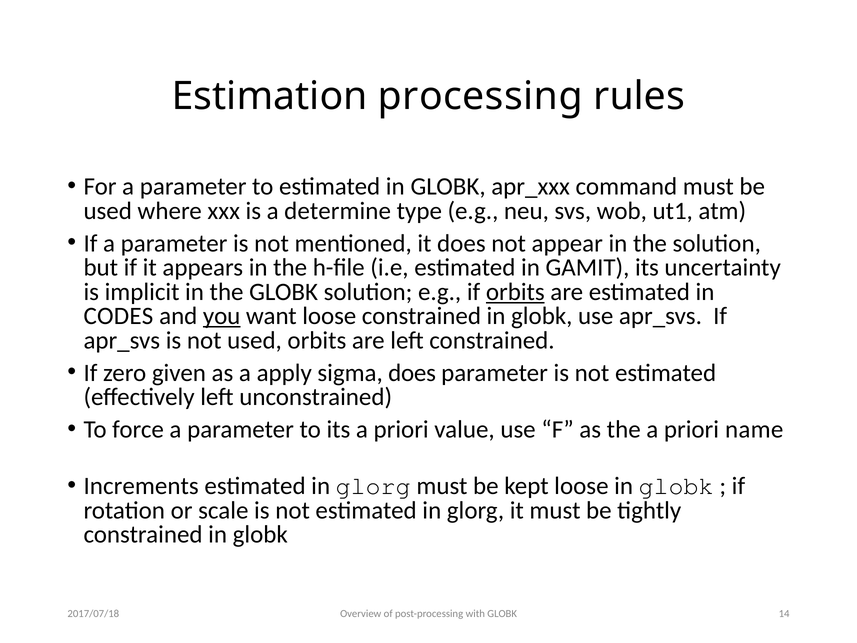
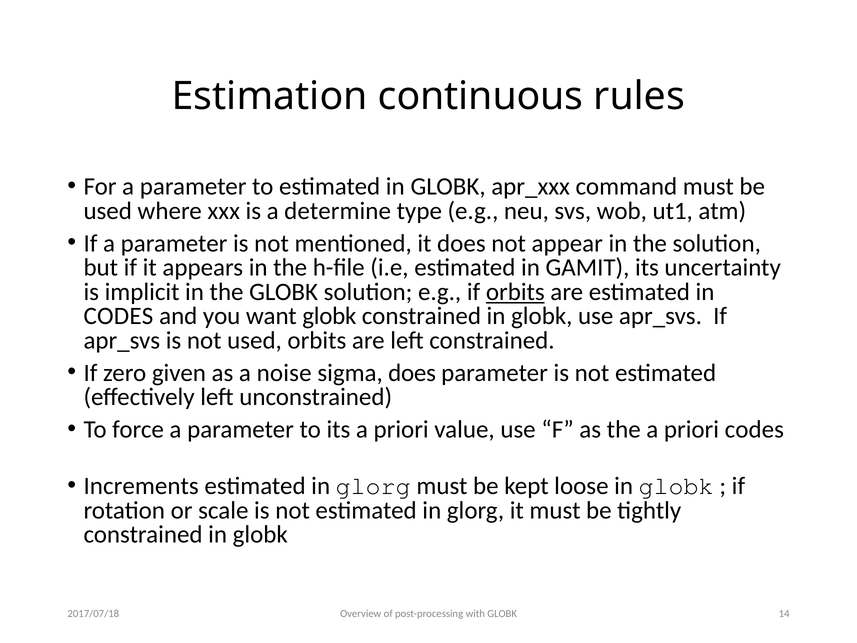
processing: processing -> continuous
you underline: present -> none
want loose: loose -> globk
apply: apply -> noise
priori name: name -> codes
